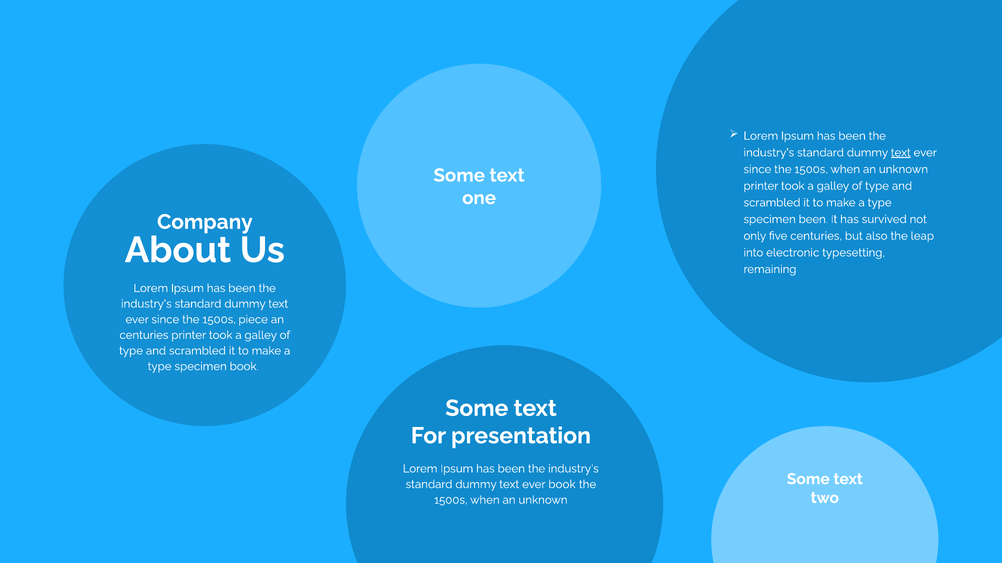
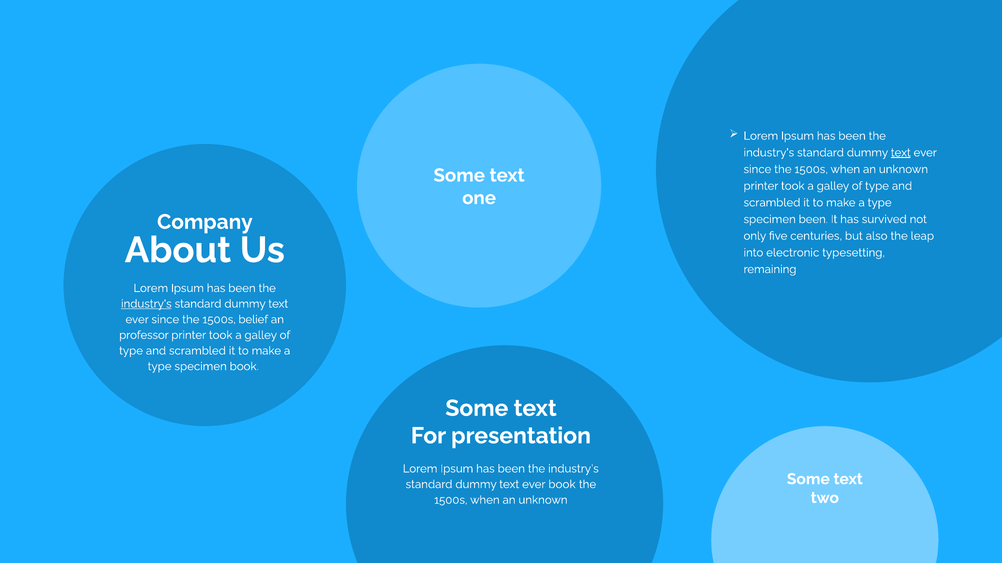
industry's at (146, 304) underline: none -> present
piece: piece -> belief
centuries at (144, 335): centuries -> professor
